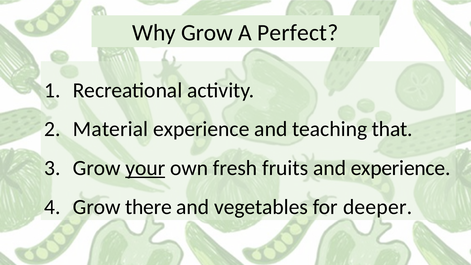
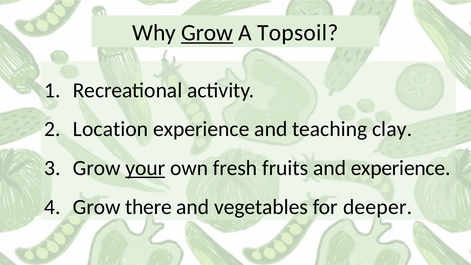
Grow at (207, 33) underline: none -> present
Perfect: Perfect -> Topsoil
Material: Material -> Location
that: that -> clay
